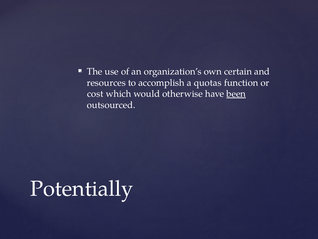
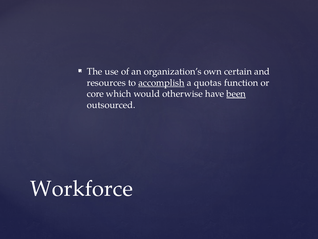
accomplish underline: none -> present
cost: cost -> core
Potentially: Potentially -> Workforce
